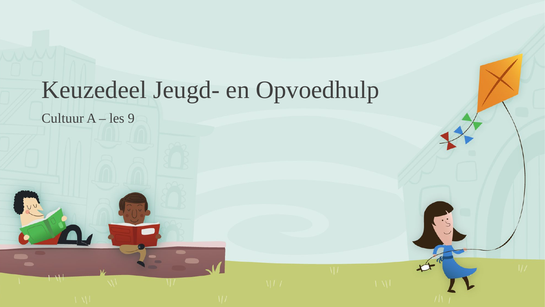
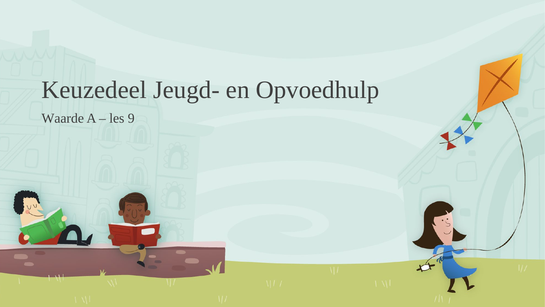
Cultuur: Cultuur -> Waarde
